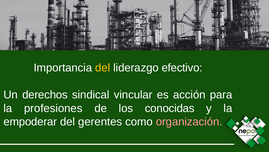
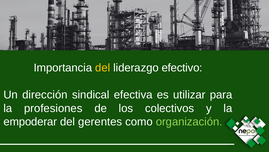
derechos: derechos -> dirección
vincular: vincular -> efectiva
acción: acción -> utilizar
conocidas: conocidas -> colectivos
organización colour: pink -> light green
